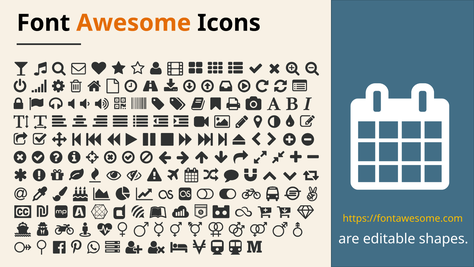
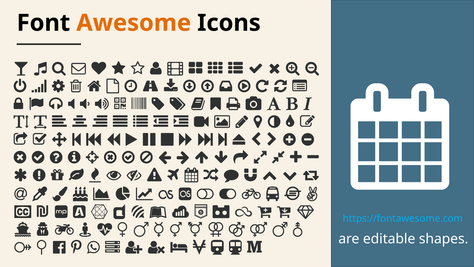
https://fontawesome.com colour: yellow -> light blue
